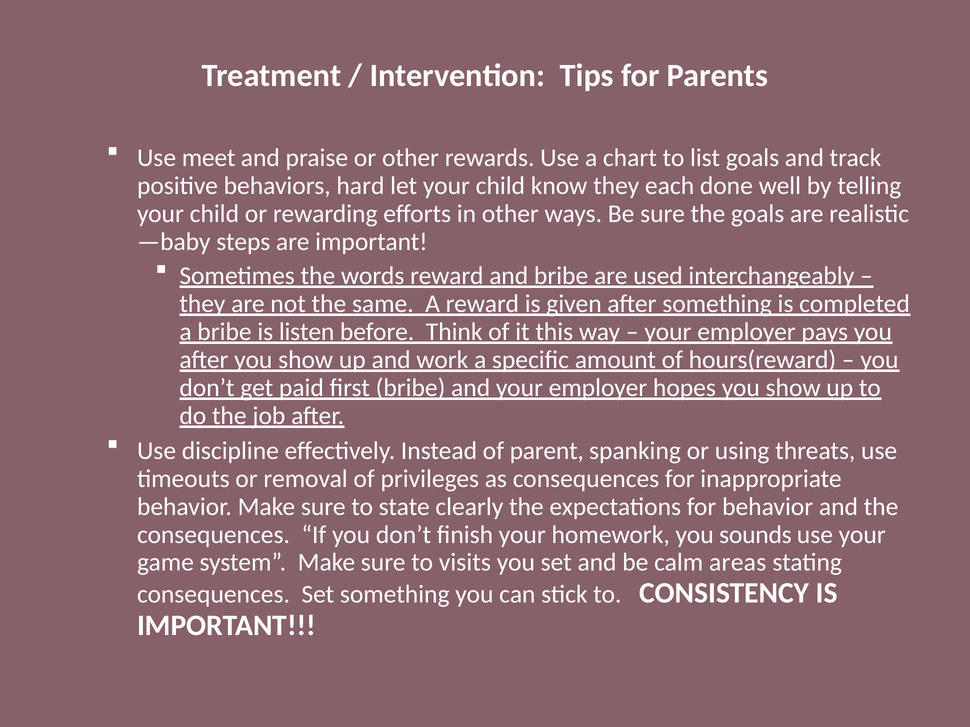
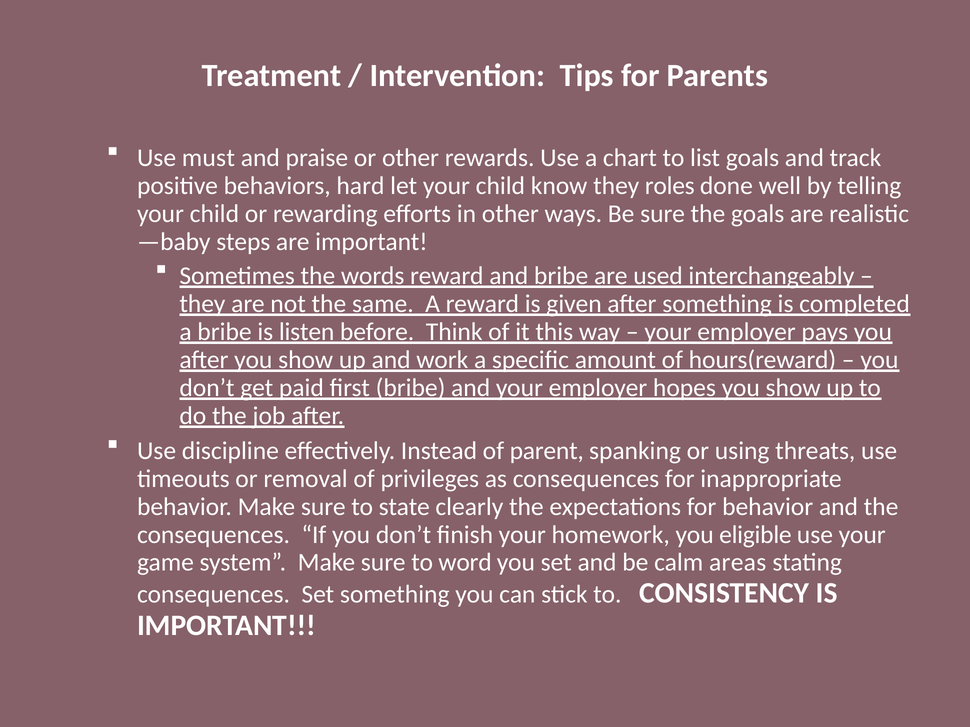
meet: meet -> must
each: each -> roles
sounds: sounds -> eligible
visits: visits -> word
